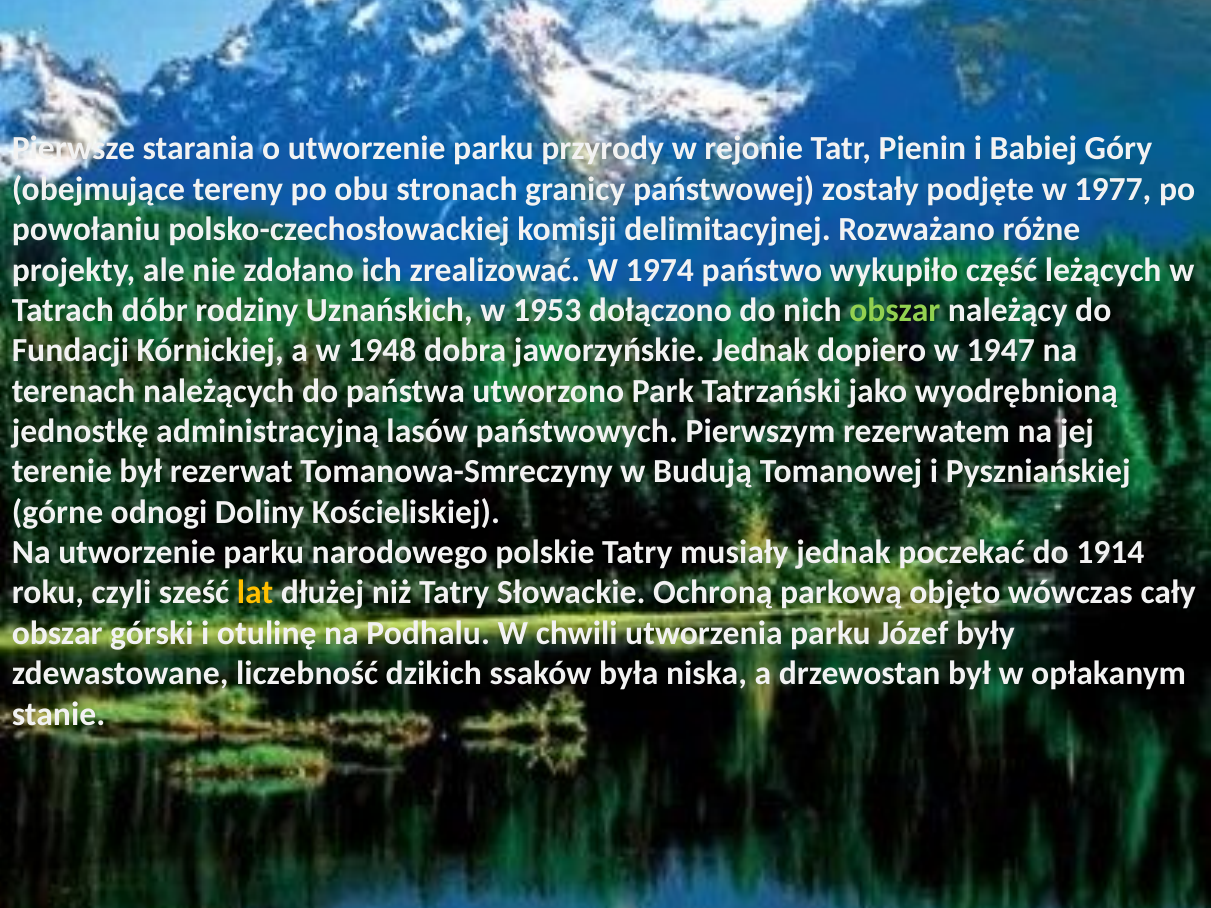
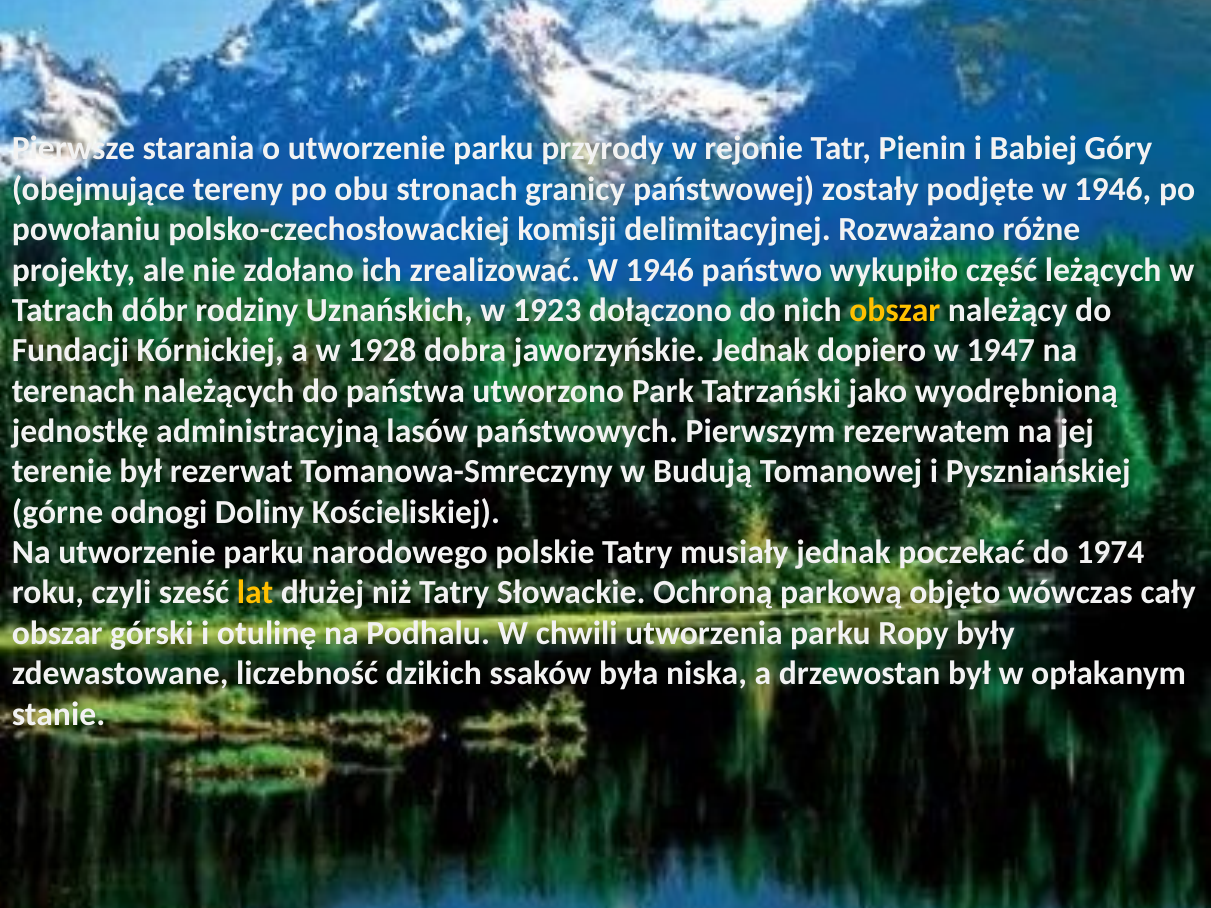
podjęte w 1977: 1977 -> 1946
zrealizować W 1974: 1974 -> 1946
1953: 1953 -> 1923
obszar at (895, 310) colour: light green -> yellow
1948: 1948 -> 1928
1914: 1914 -> 1974
Józef: Józef -> Ropy
